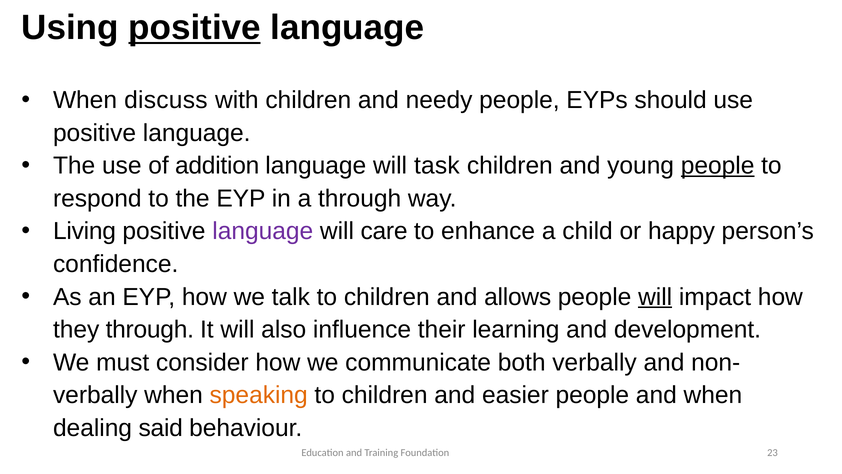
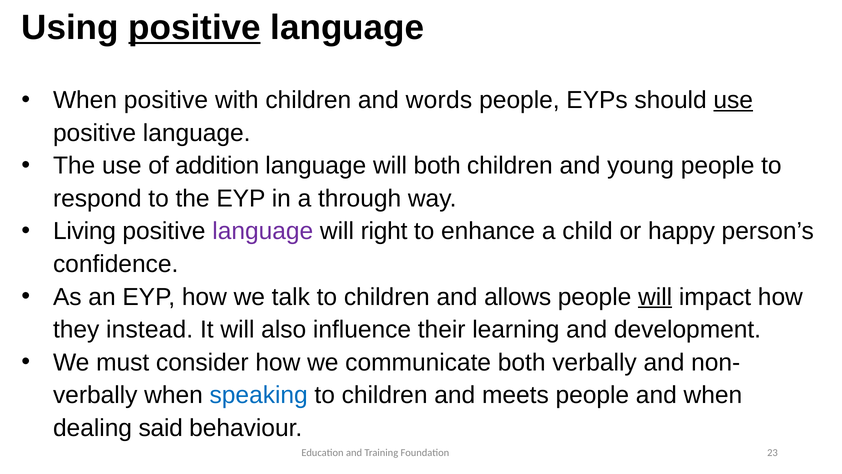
When discuss: discuss -> positive
needy: needy -> words
use at (733, 100) underline: none -> present
will task: task -> both
people at (718, 166) underline: present -> none
care: care -> right
they through: through -> instead
speaking colour: orange -> blue
easier: easier -> meets
